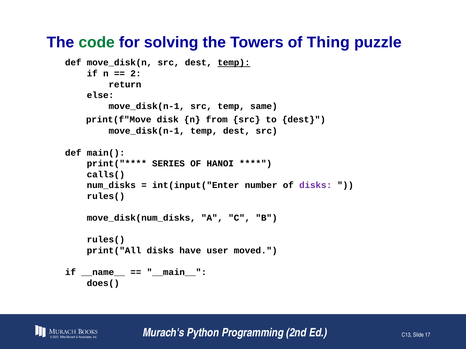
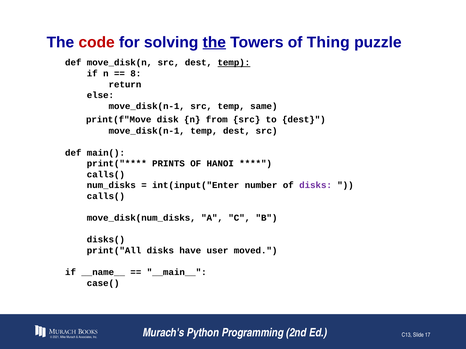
code colour: green -> red
the at (214, 42) underline: none -> present
2: 2 -> 8
SERIES: SERIES -> PRINTS
rules( at (106, 196): rules( -> calls(
rules( at (106, 240): rules( -> disks(
does(: does( -> case(
